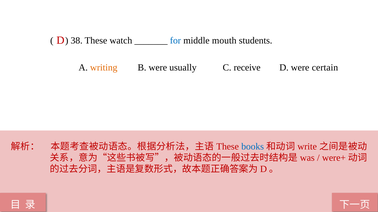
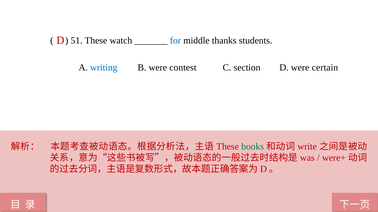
38: 38 -> 51
mouth: mouth -> thanks
writing colour: orange -> blue
usually: usually -> contest
receive: receive -> section
books colour: blue -> green
